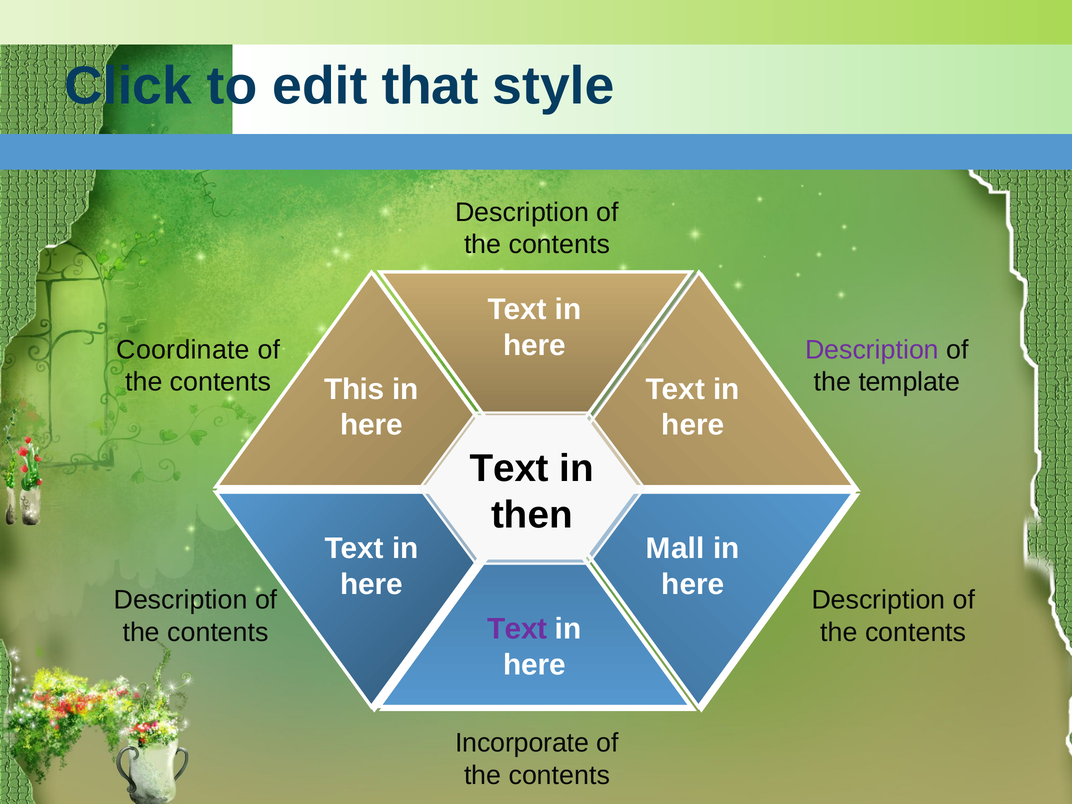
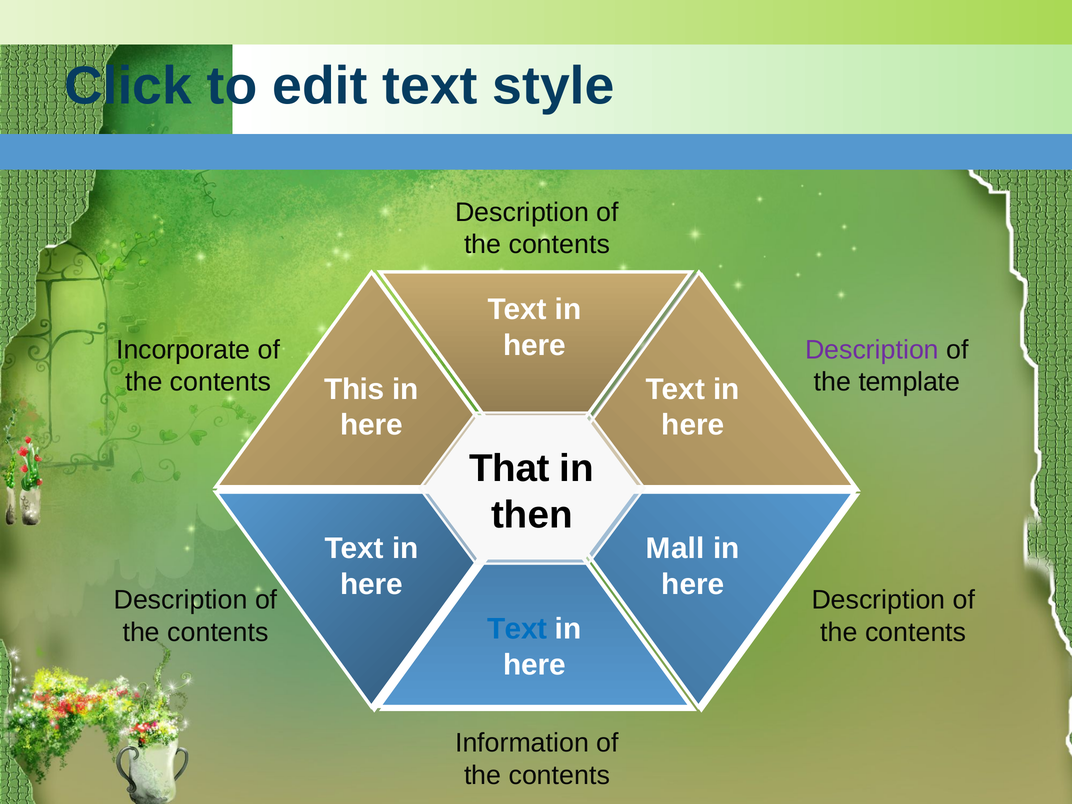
edit that: that -> text
Coordinate: Coordinate -> Incorporate
Text at (509, 469): Text -> That
Text at (517, 629) colour: purple -> blue
Incorporate: Incorporate -> Information
